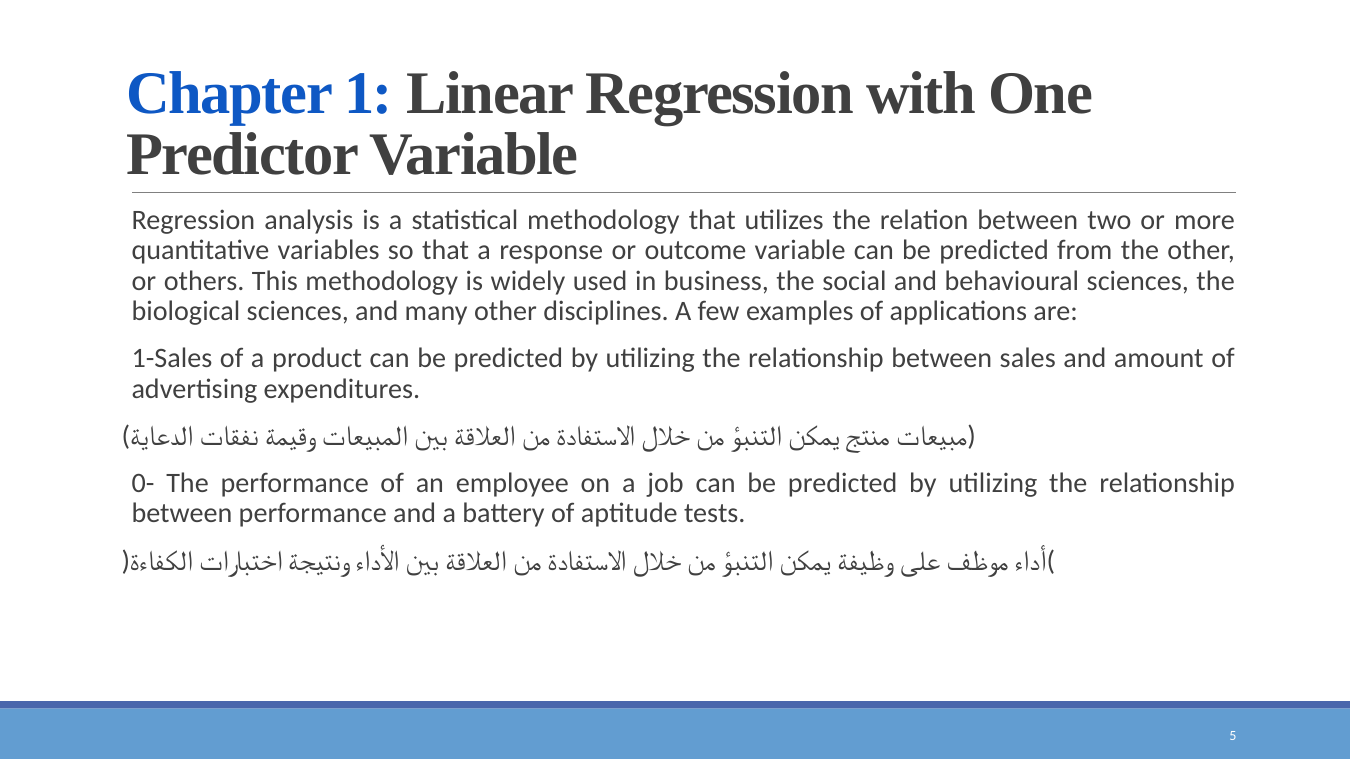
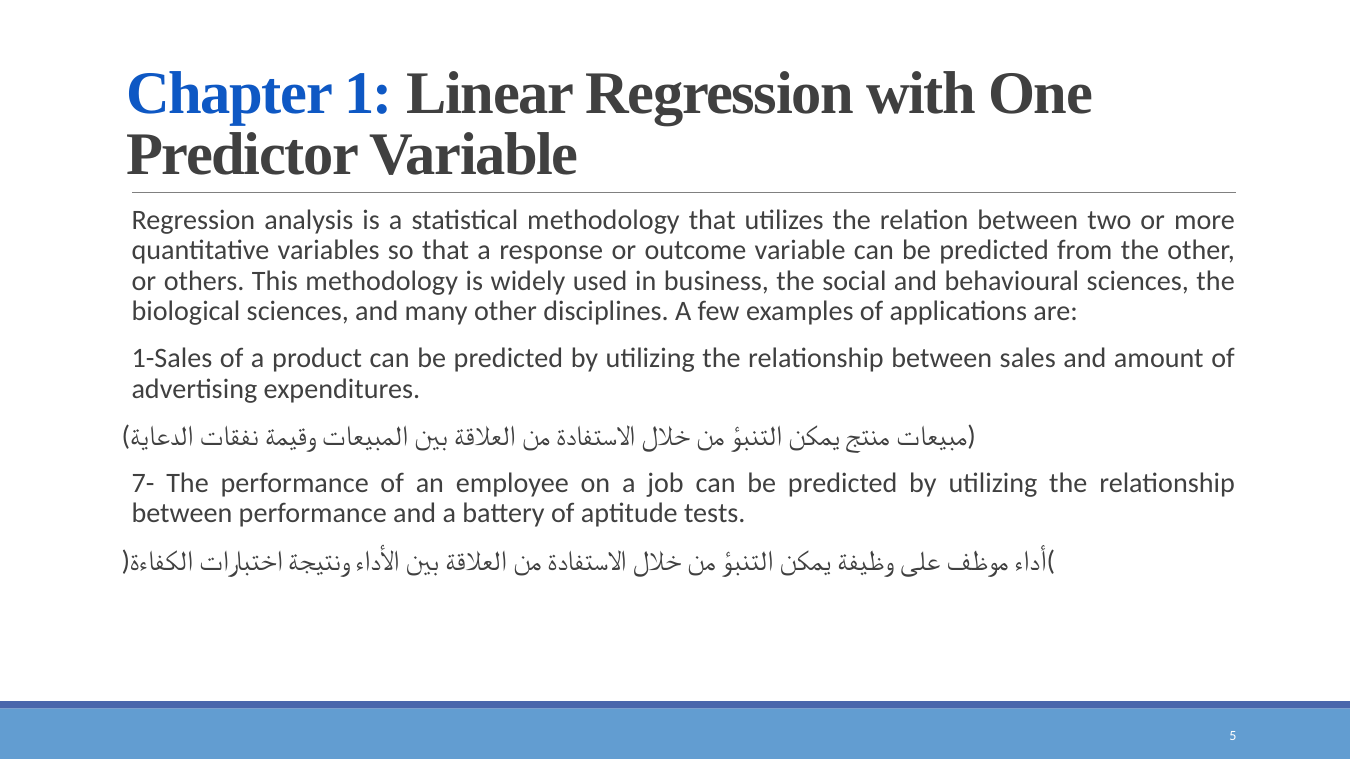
0-: 0- -> 7-
